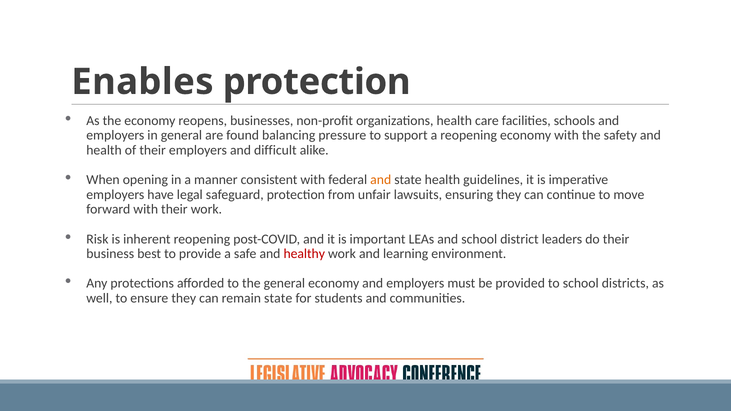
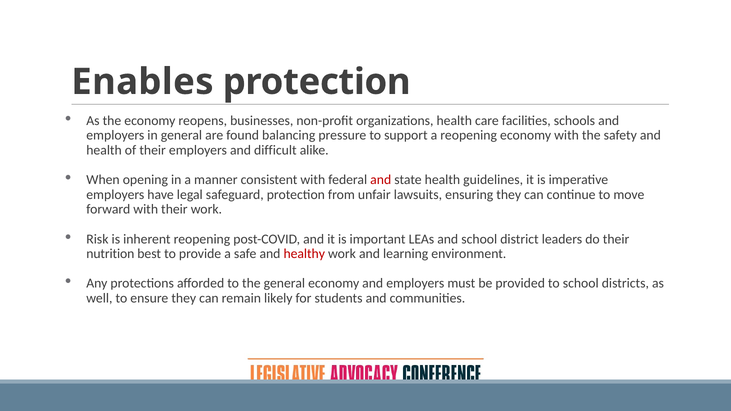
and at (381, 180) colour: orange -> red
business: business -> nutrition
remain state: state -> likely
